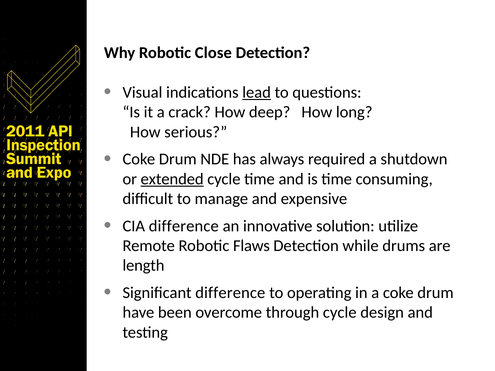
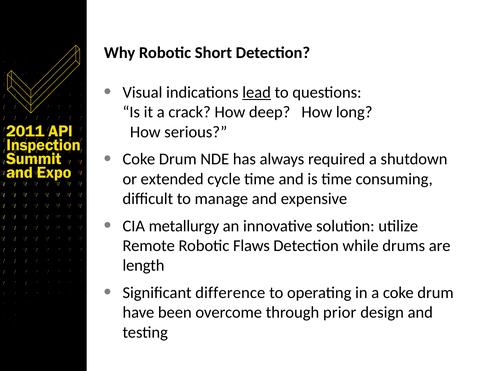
Close: Close -> Short
extended underline: present -> none
CIA difference: difference -> metallurgy
through cycle: cycle -> prior
